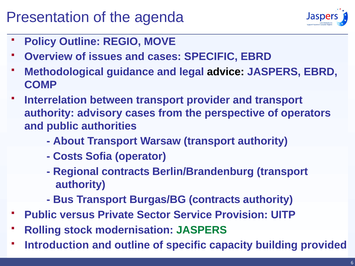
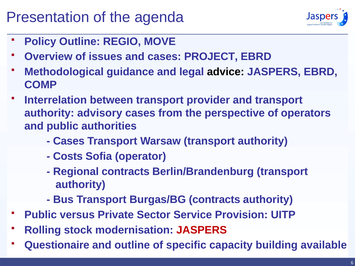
cases SPECIFIC: SPECIFIC -> PROJECT
About at (69, 141): About -> Cases
JASPERS at (202, 230) colour: green -> red
Introduction: Introduction -> Questionaire
provided: provided -> available
